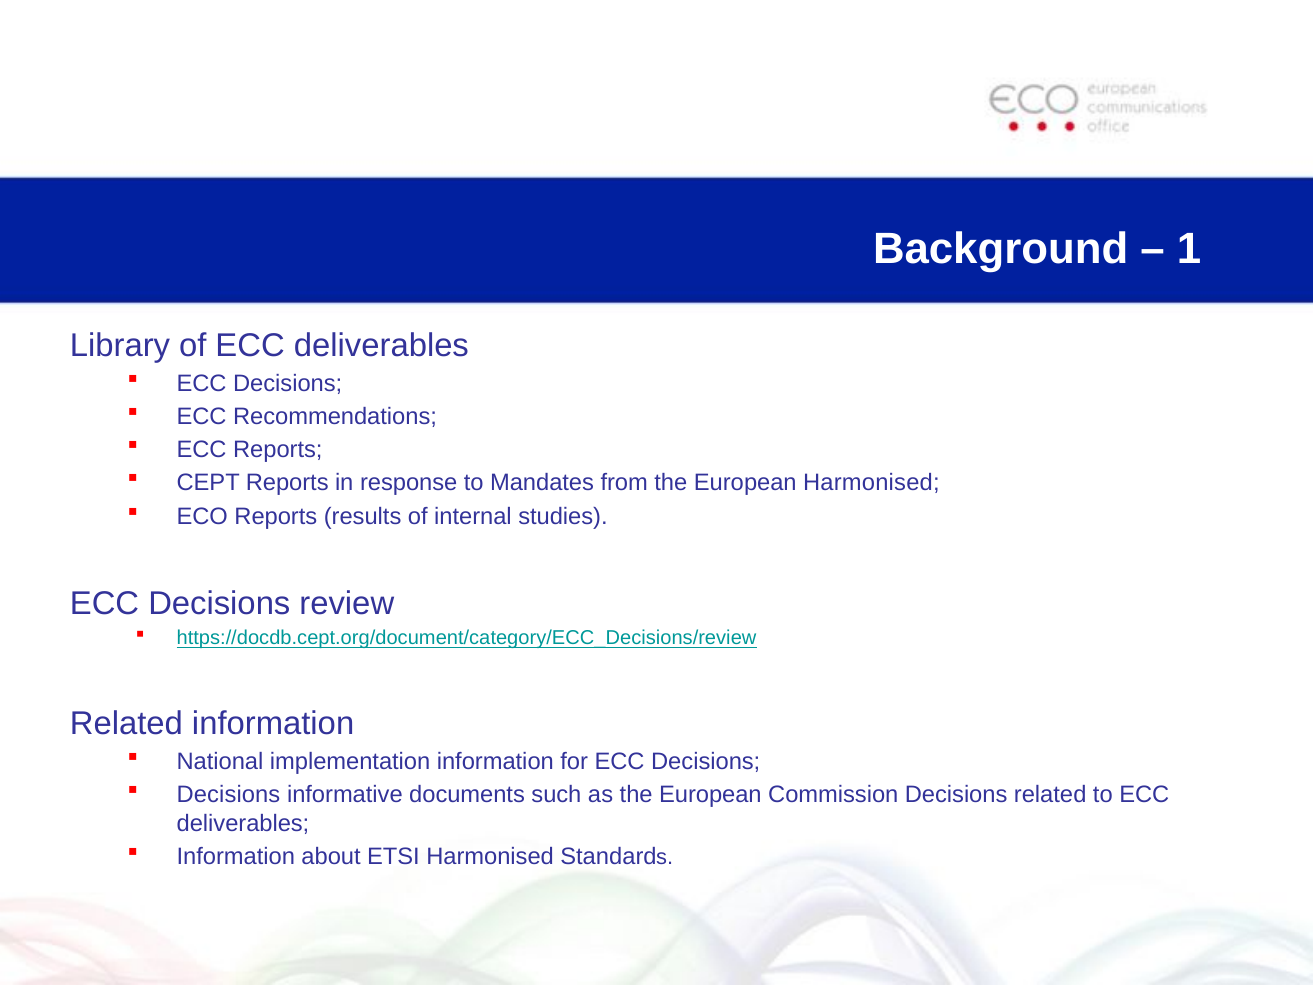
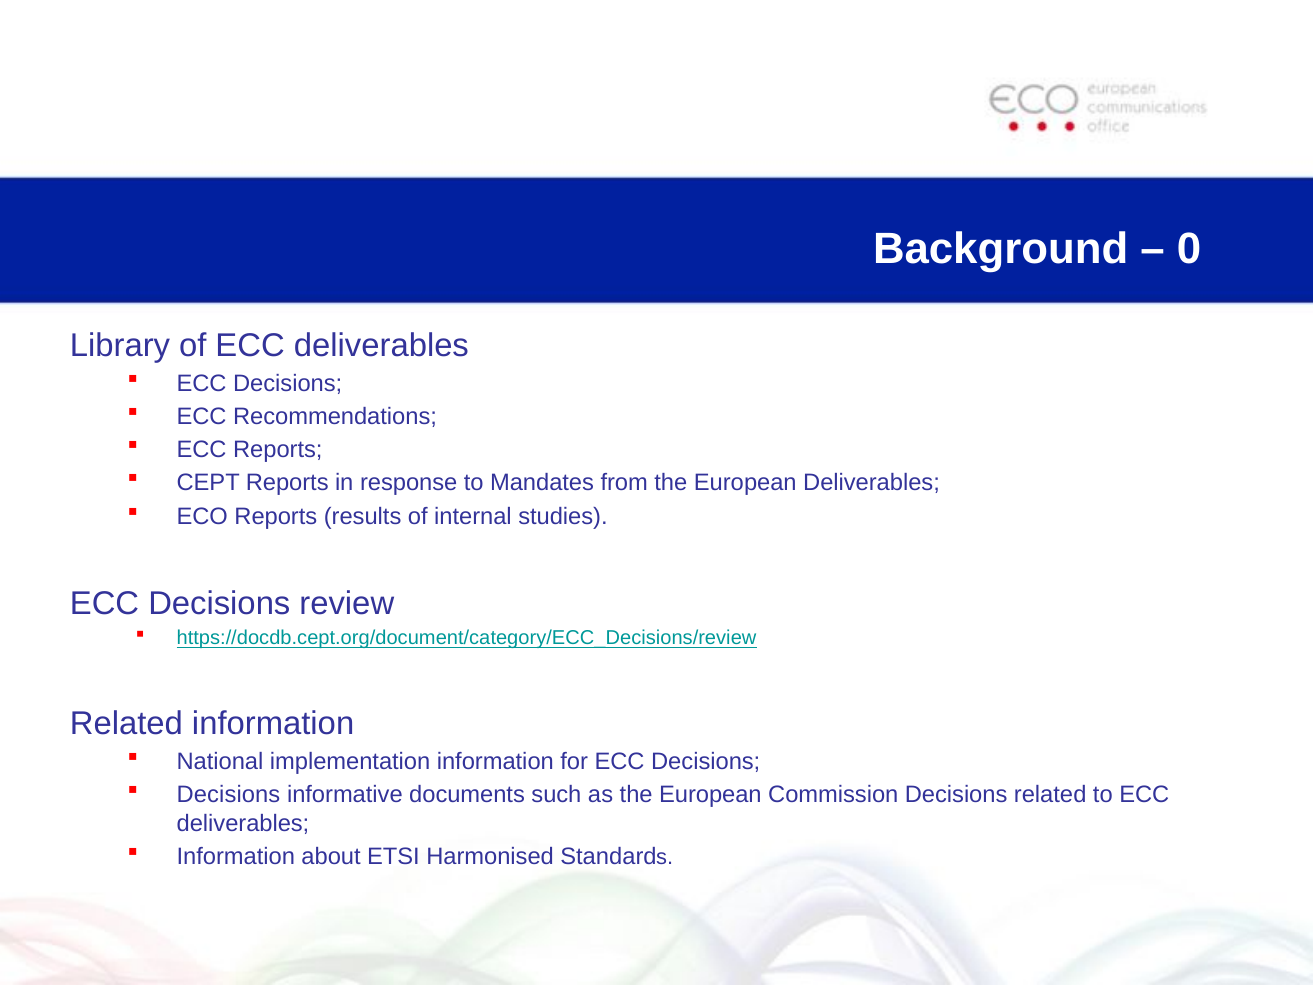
1: 1 -> 0
European Harmonised: Harmonised -> Deliverables
